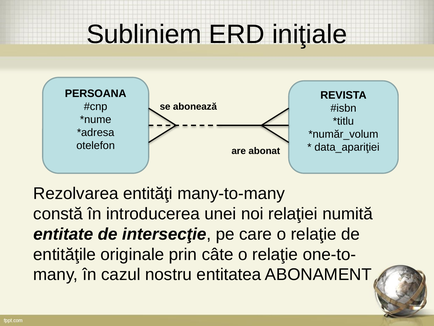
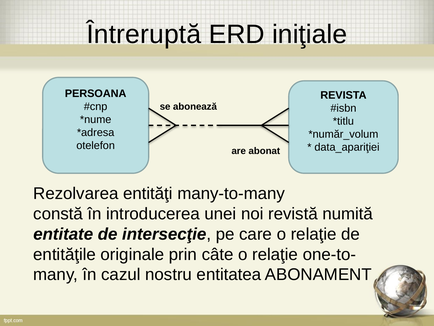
Subliniem: Subliniem -> Întreruptă
relaţiei: relaţiei -> revistă
